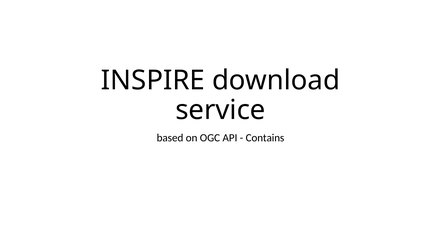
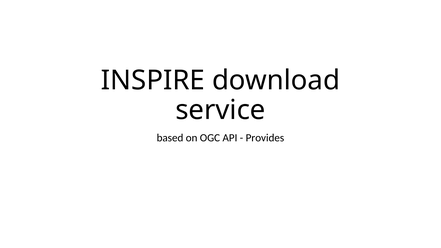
Contains: Contains -> Provides
